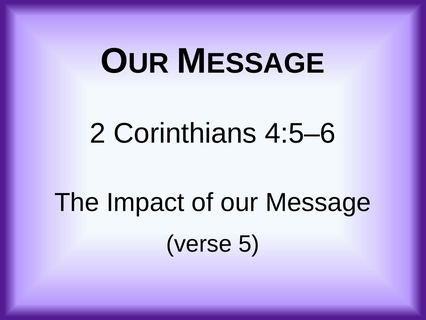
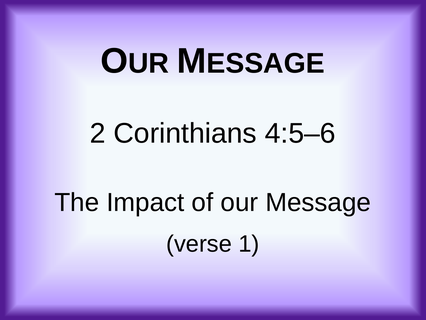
5: 5 -> 1
